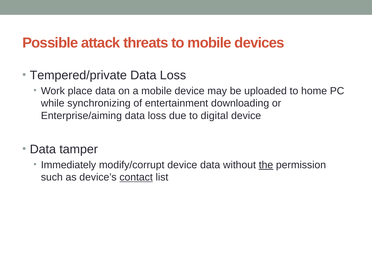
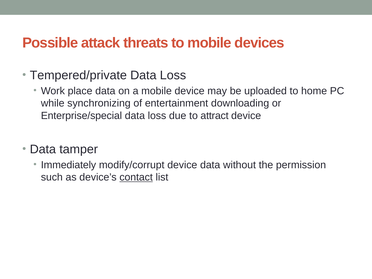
Enterprise/aiming: Enterprise/aiming -> Enterprise/special
digital: digital -> attract
the underline: present -> none
